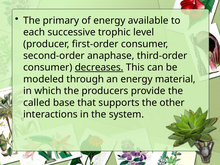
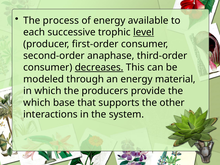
primary: primary -> process
level underline: none -> present
called at (37, 103): called -> which
